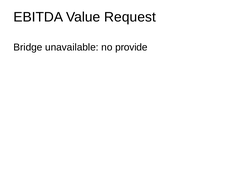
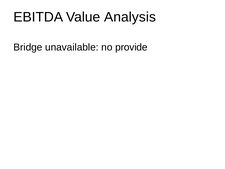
Request: Request -> Analysis
